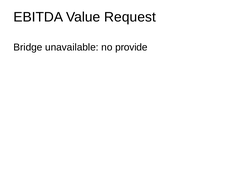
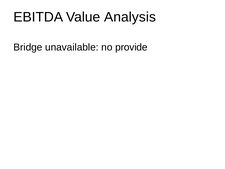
Request: Request -> Analysis
